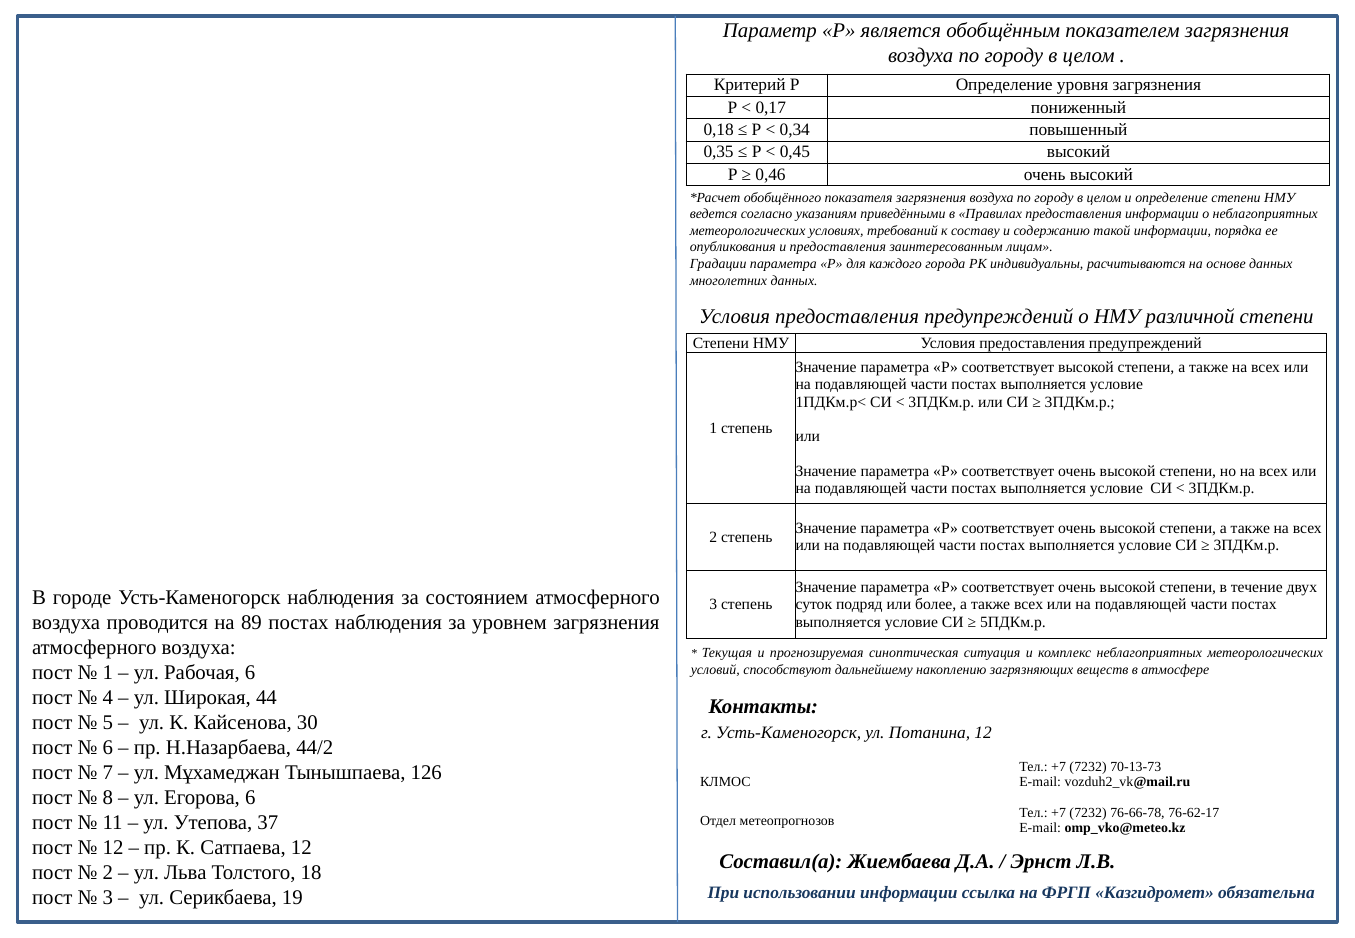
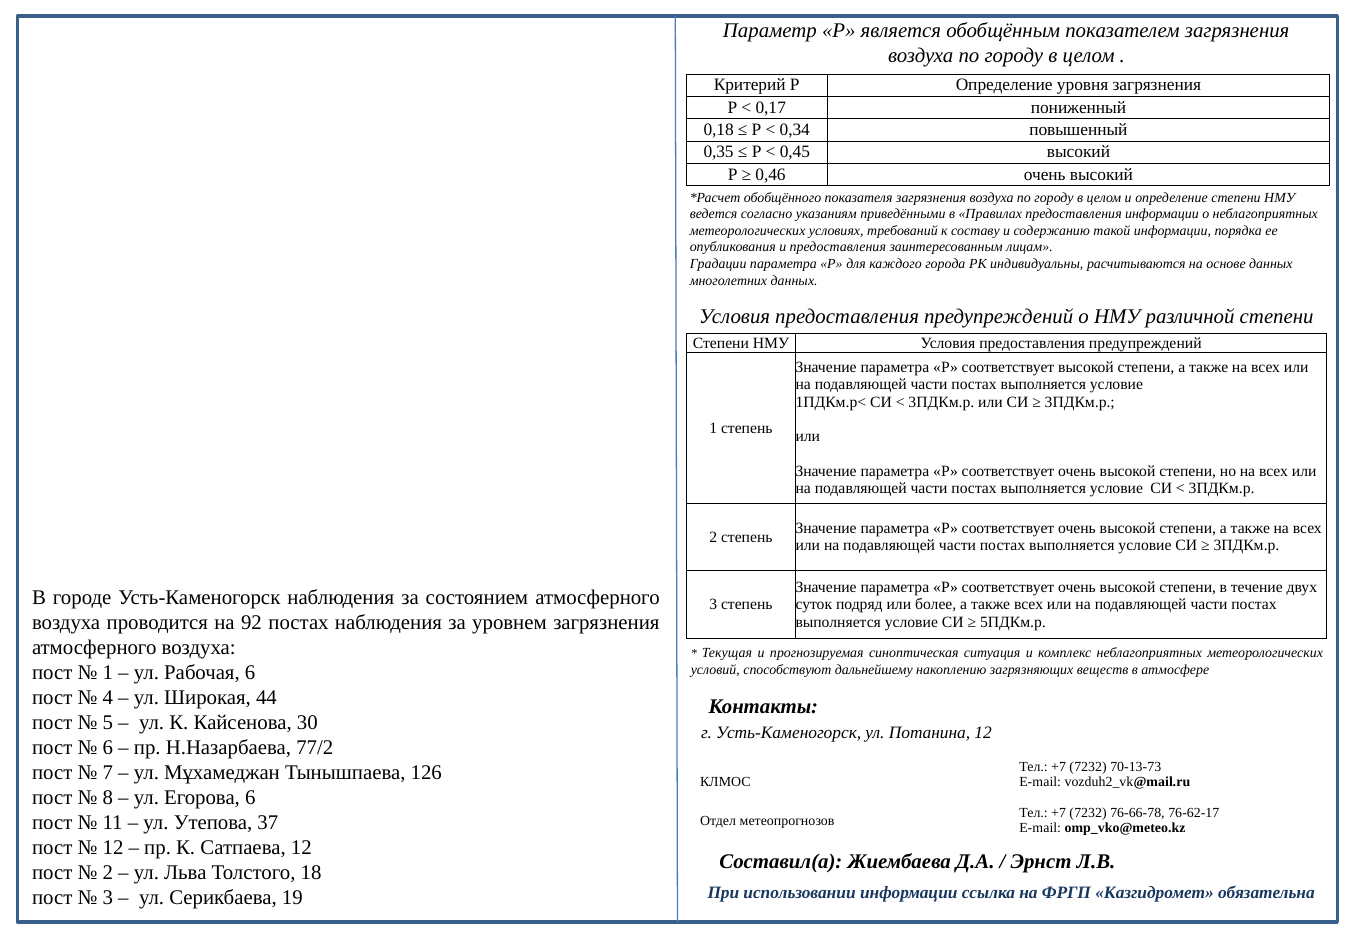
89: 89 -> 92
44/2: 44/2 -> 77/2
